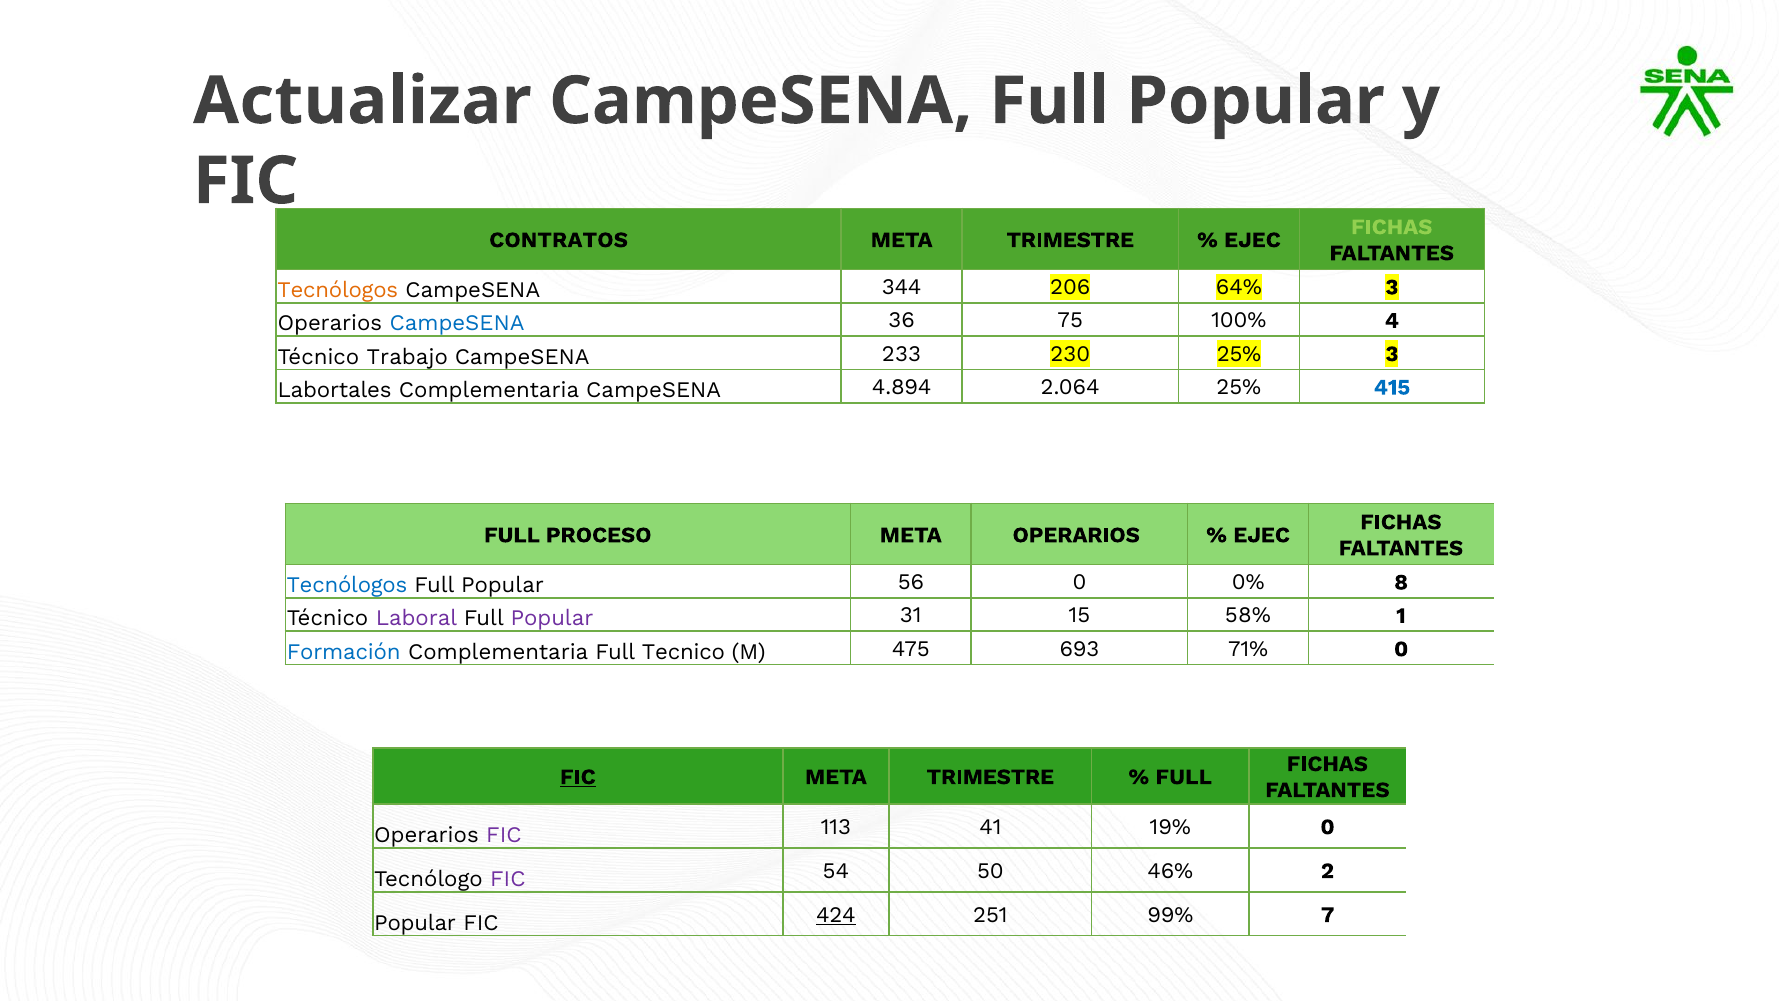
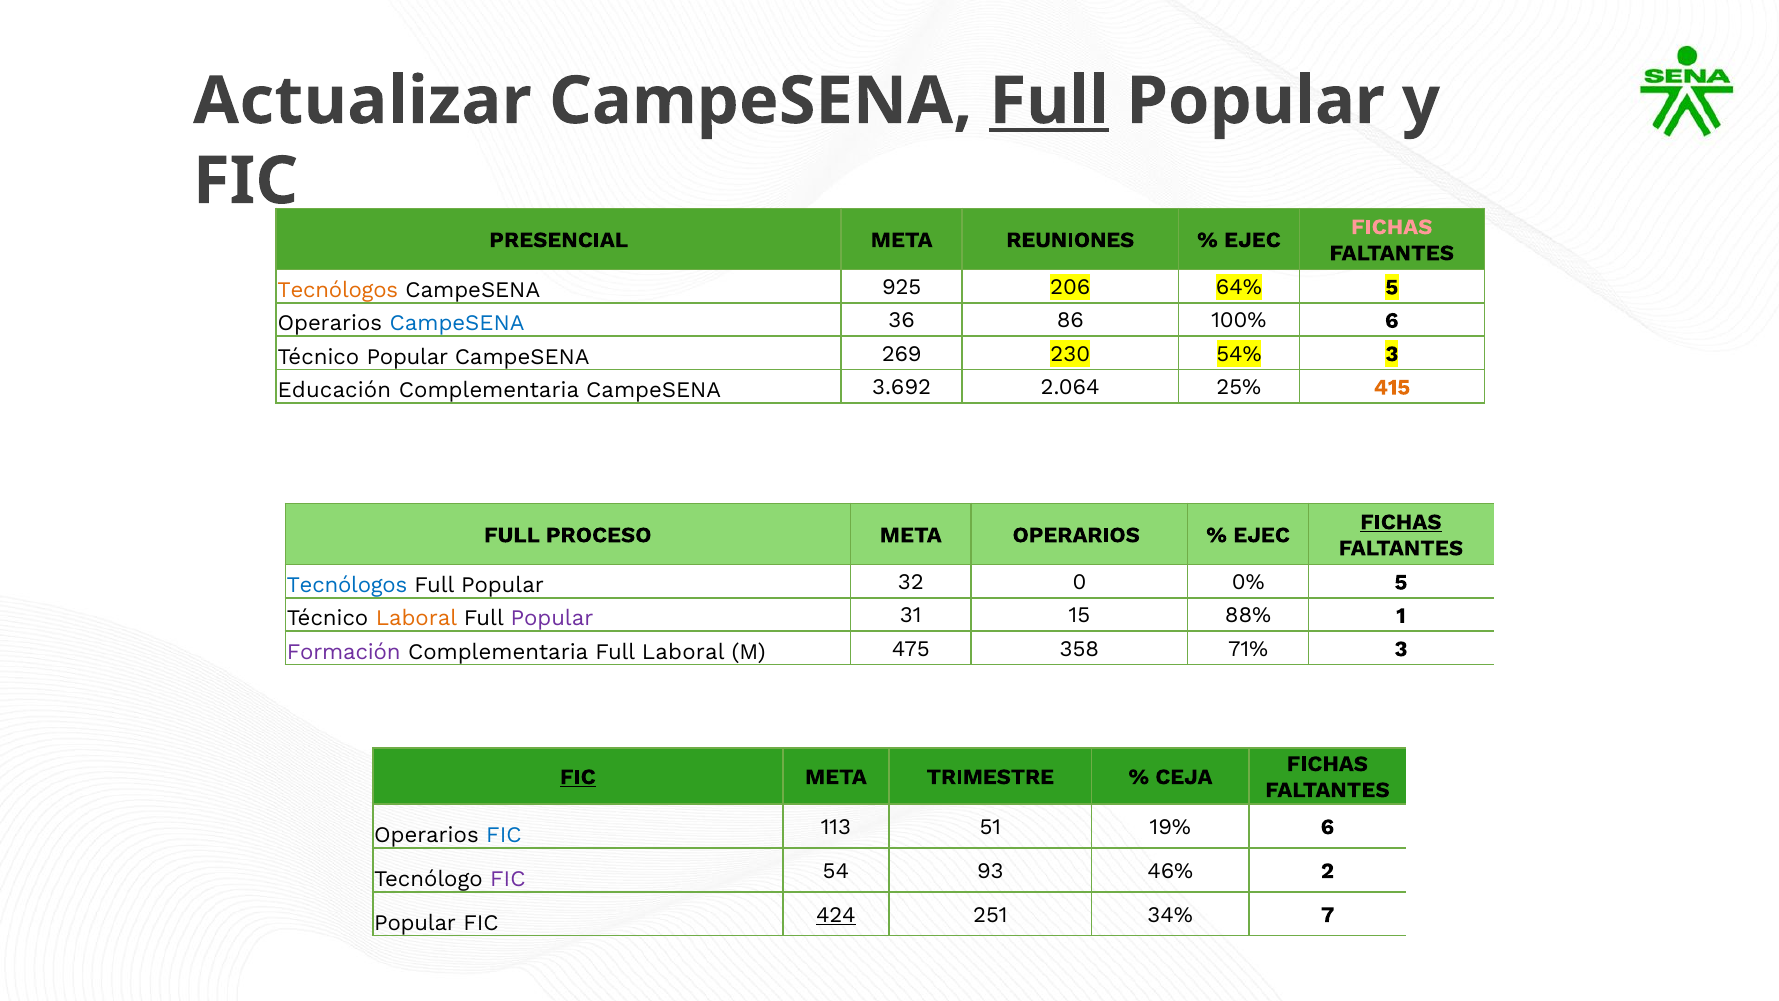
Full at (1049, 101) underline: none -> present
FICHAS at (1392, 227) colour: light green -> pink
CONTRATOS: CONTRATOS -> PRESENCIAL
TRIMESTRE at (1070, 240): TRIMESTRE -> REUNIONES
344: 344 -> 925
64% 3: 3 -> 5
75: 75 -> 86
100% 4: 4 -> 6
Técnico Trabajo: Trabajo -> Popular
233: 233 -> 269
230 25%: 25% -> 54%
Labortales: Labortales -> Educación
4.894: 4.894 -> 3.692
415 colour: blue -> orange
FICHAS at (1401, 522) underline: none -> present
56: 56 -> 32
0% 8: 8 -> 5
Laboral at (416, 618) colour: purple -> orange
58%: 58% -> 88%
Formación colour: blue -> purple
Full Tecnico: Tecnico -> Laboral
693: 693 -> 358
71% 0: 0 -> 3
FULL at (1184, 777): FULL -> CEJA
FIC at (504, 835) colour: purple -> blue
41: 41 -> 51
19% 0: 0 -> 6
50: 50 -> 93
99%: 99% -> 34%
